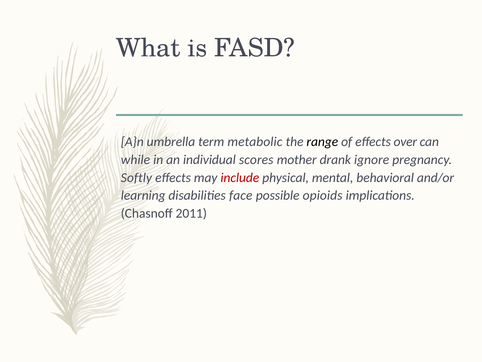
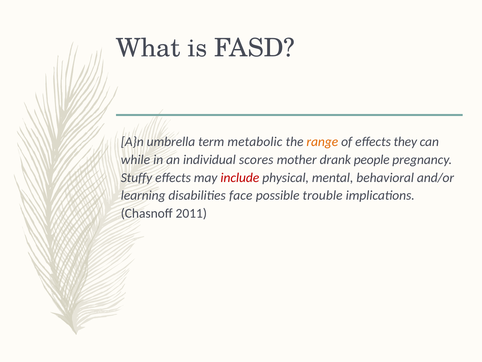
range colour: black -> orange
over: over -> they
ignore: ignore -> people
Softly: Softly -> Stuffy
opioids: opioids -> trouble
